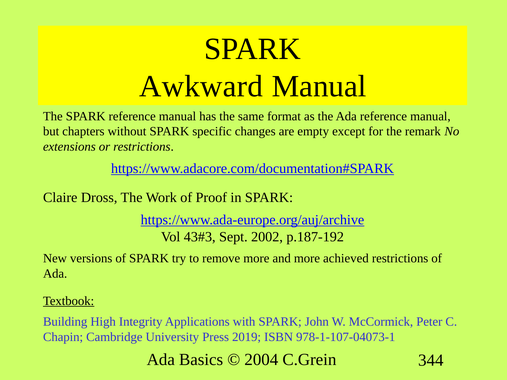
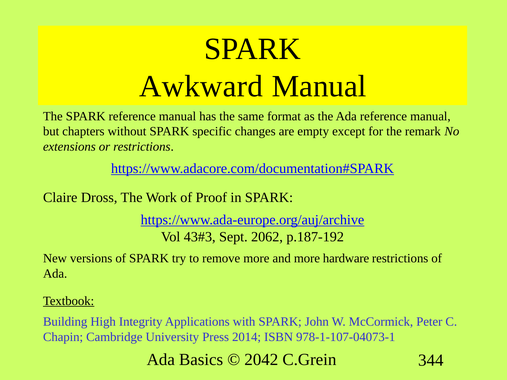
2002: 2002 -> 2062
achieved: achieved -> hardware
2019: 2019 -> 2014
2004: 2004 -> 2042
